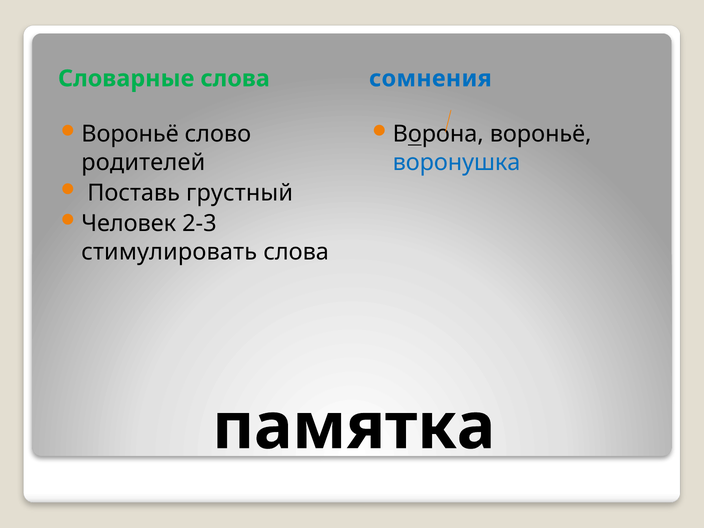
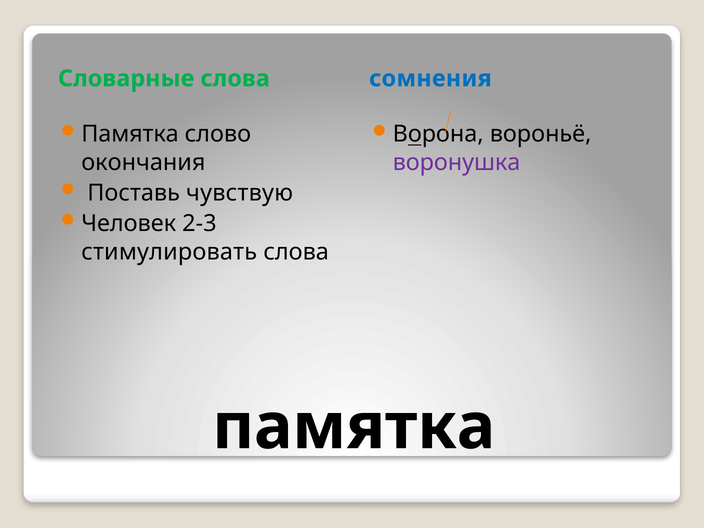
Вороньё at (130, 134): Вороньё -> Памятка
родителей: родителей -> окончания
воронушка colour: blue -> purple
грустный: грустный -> чувствую
